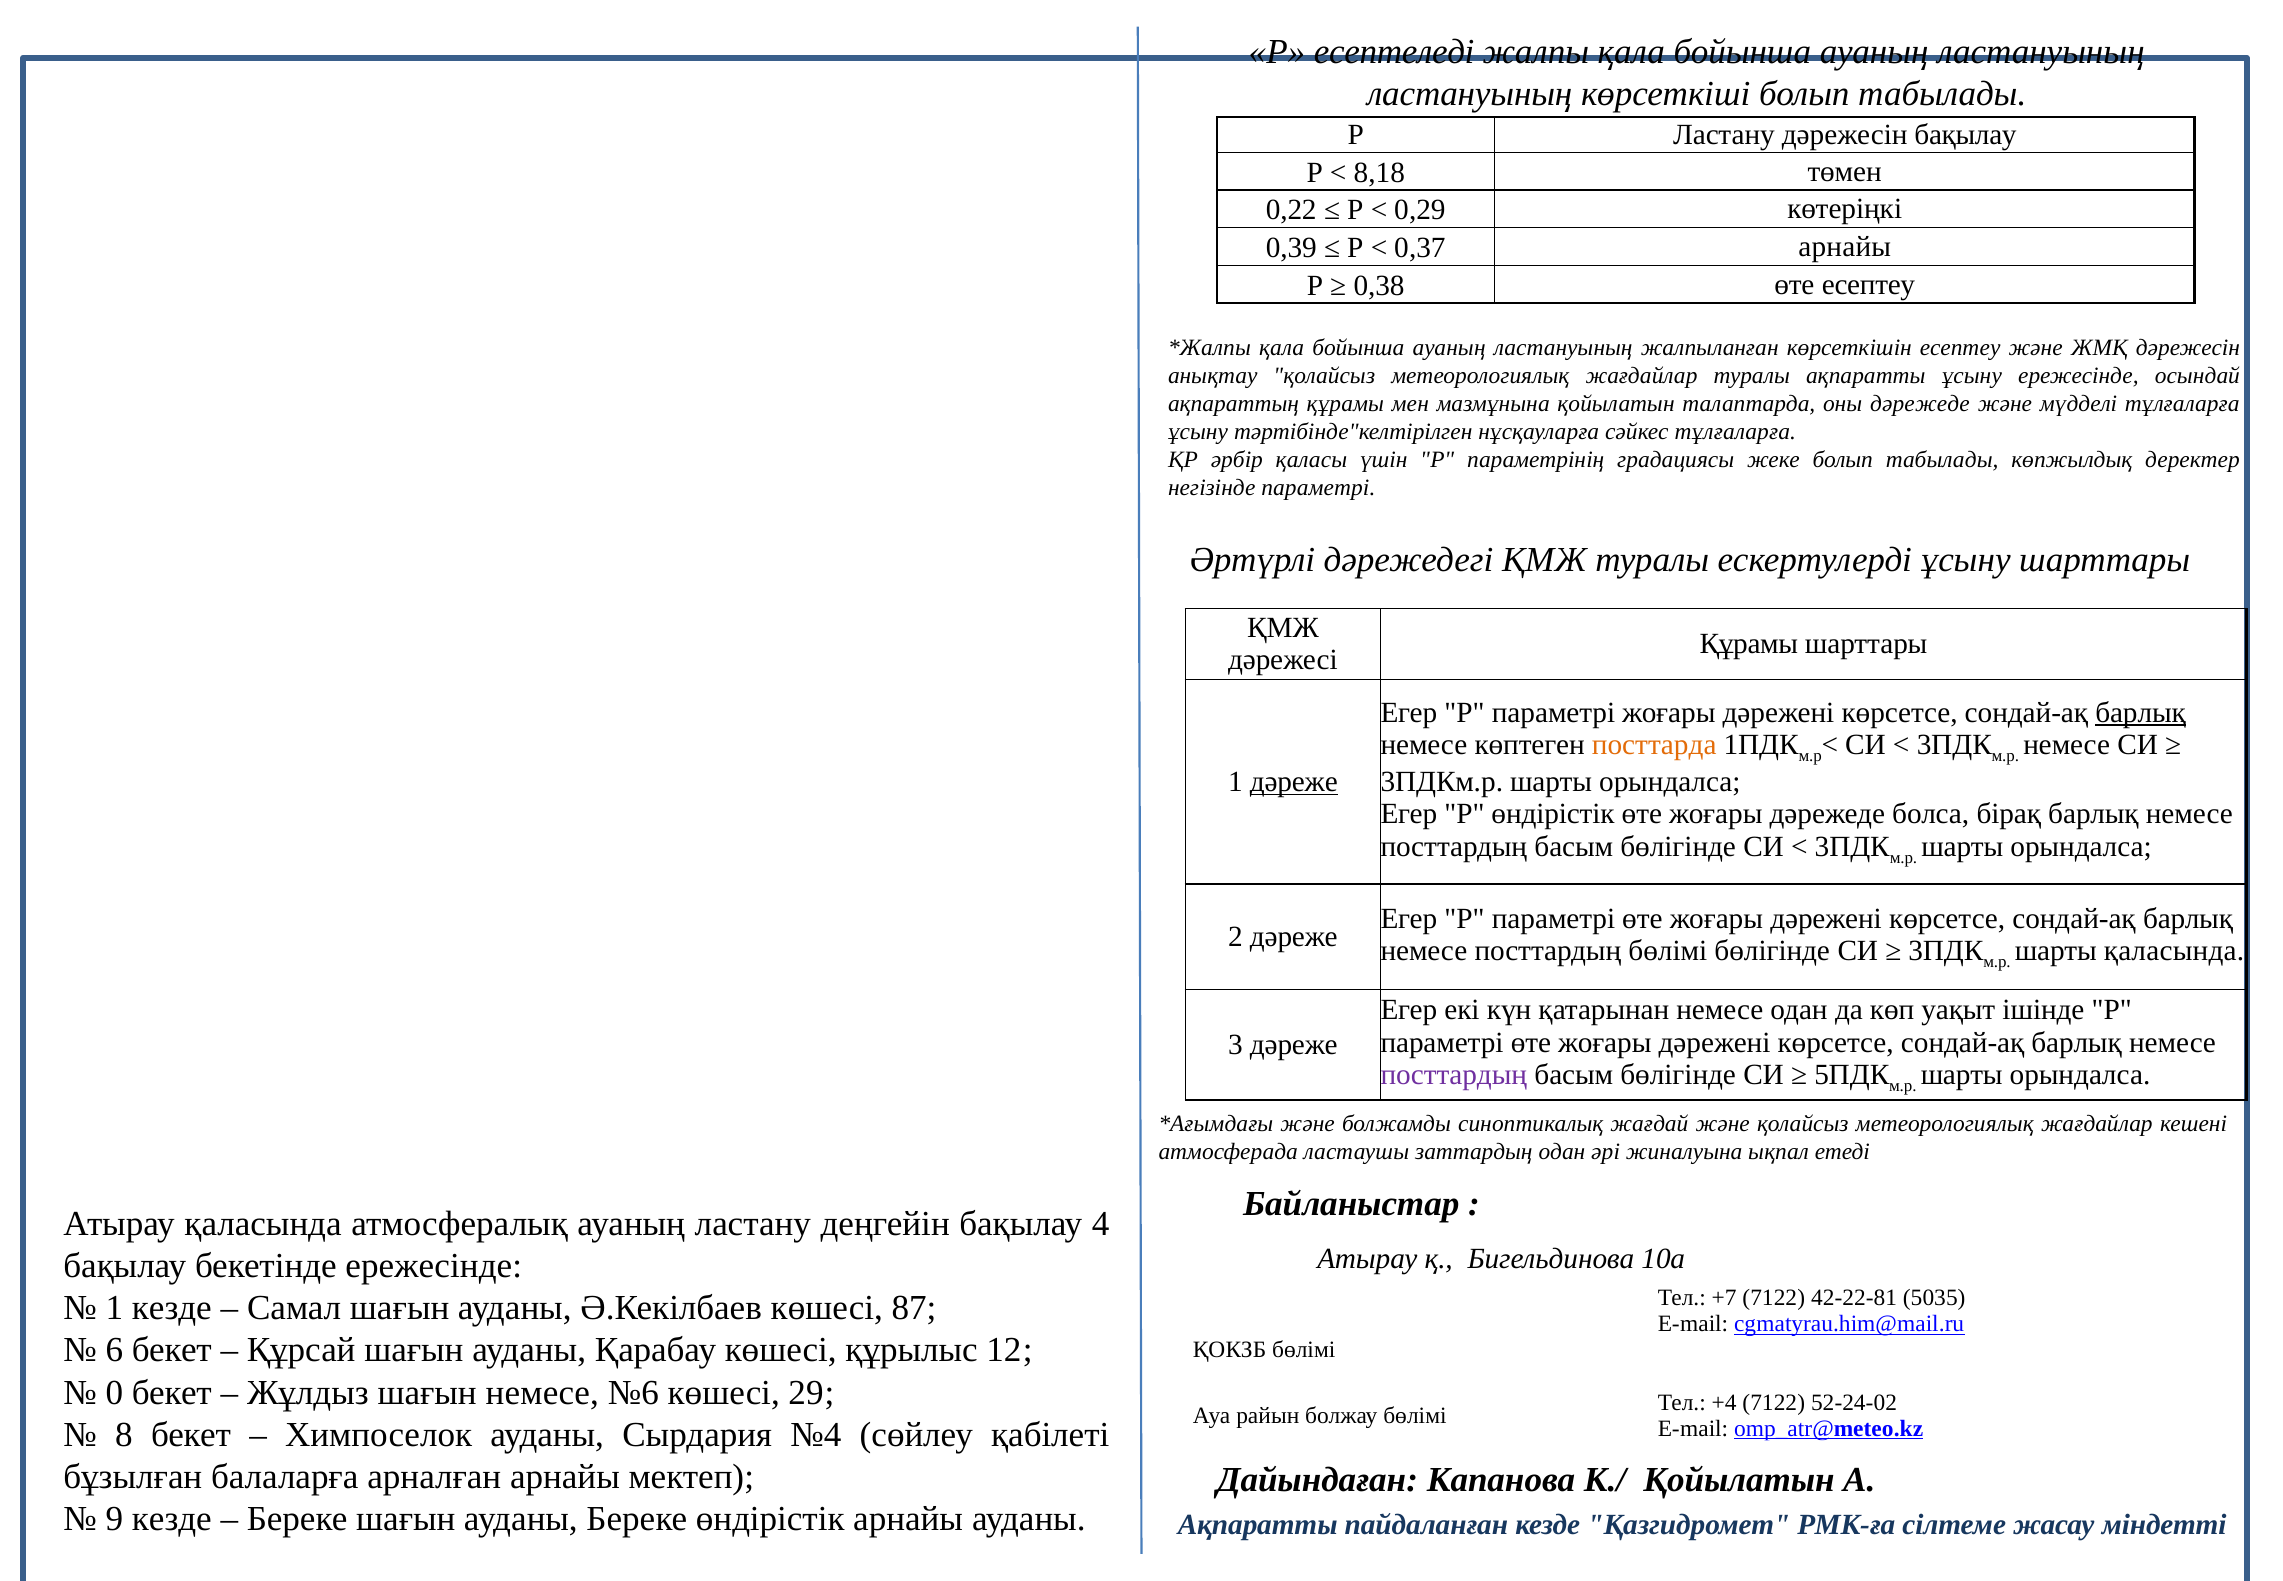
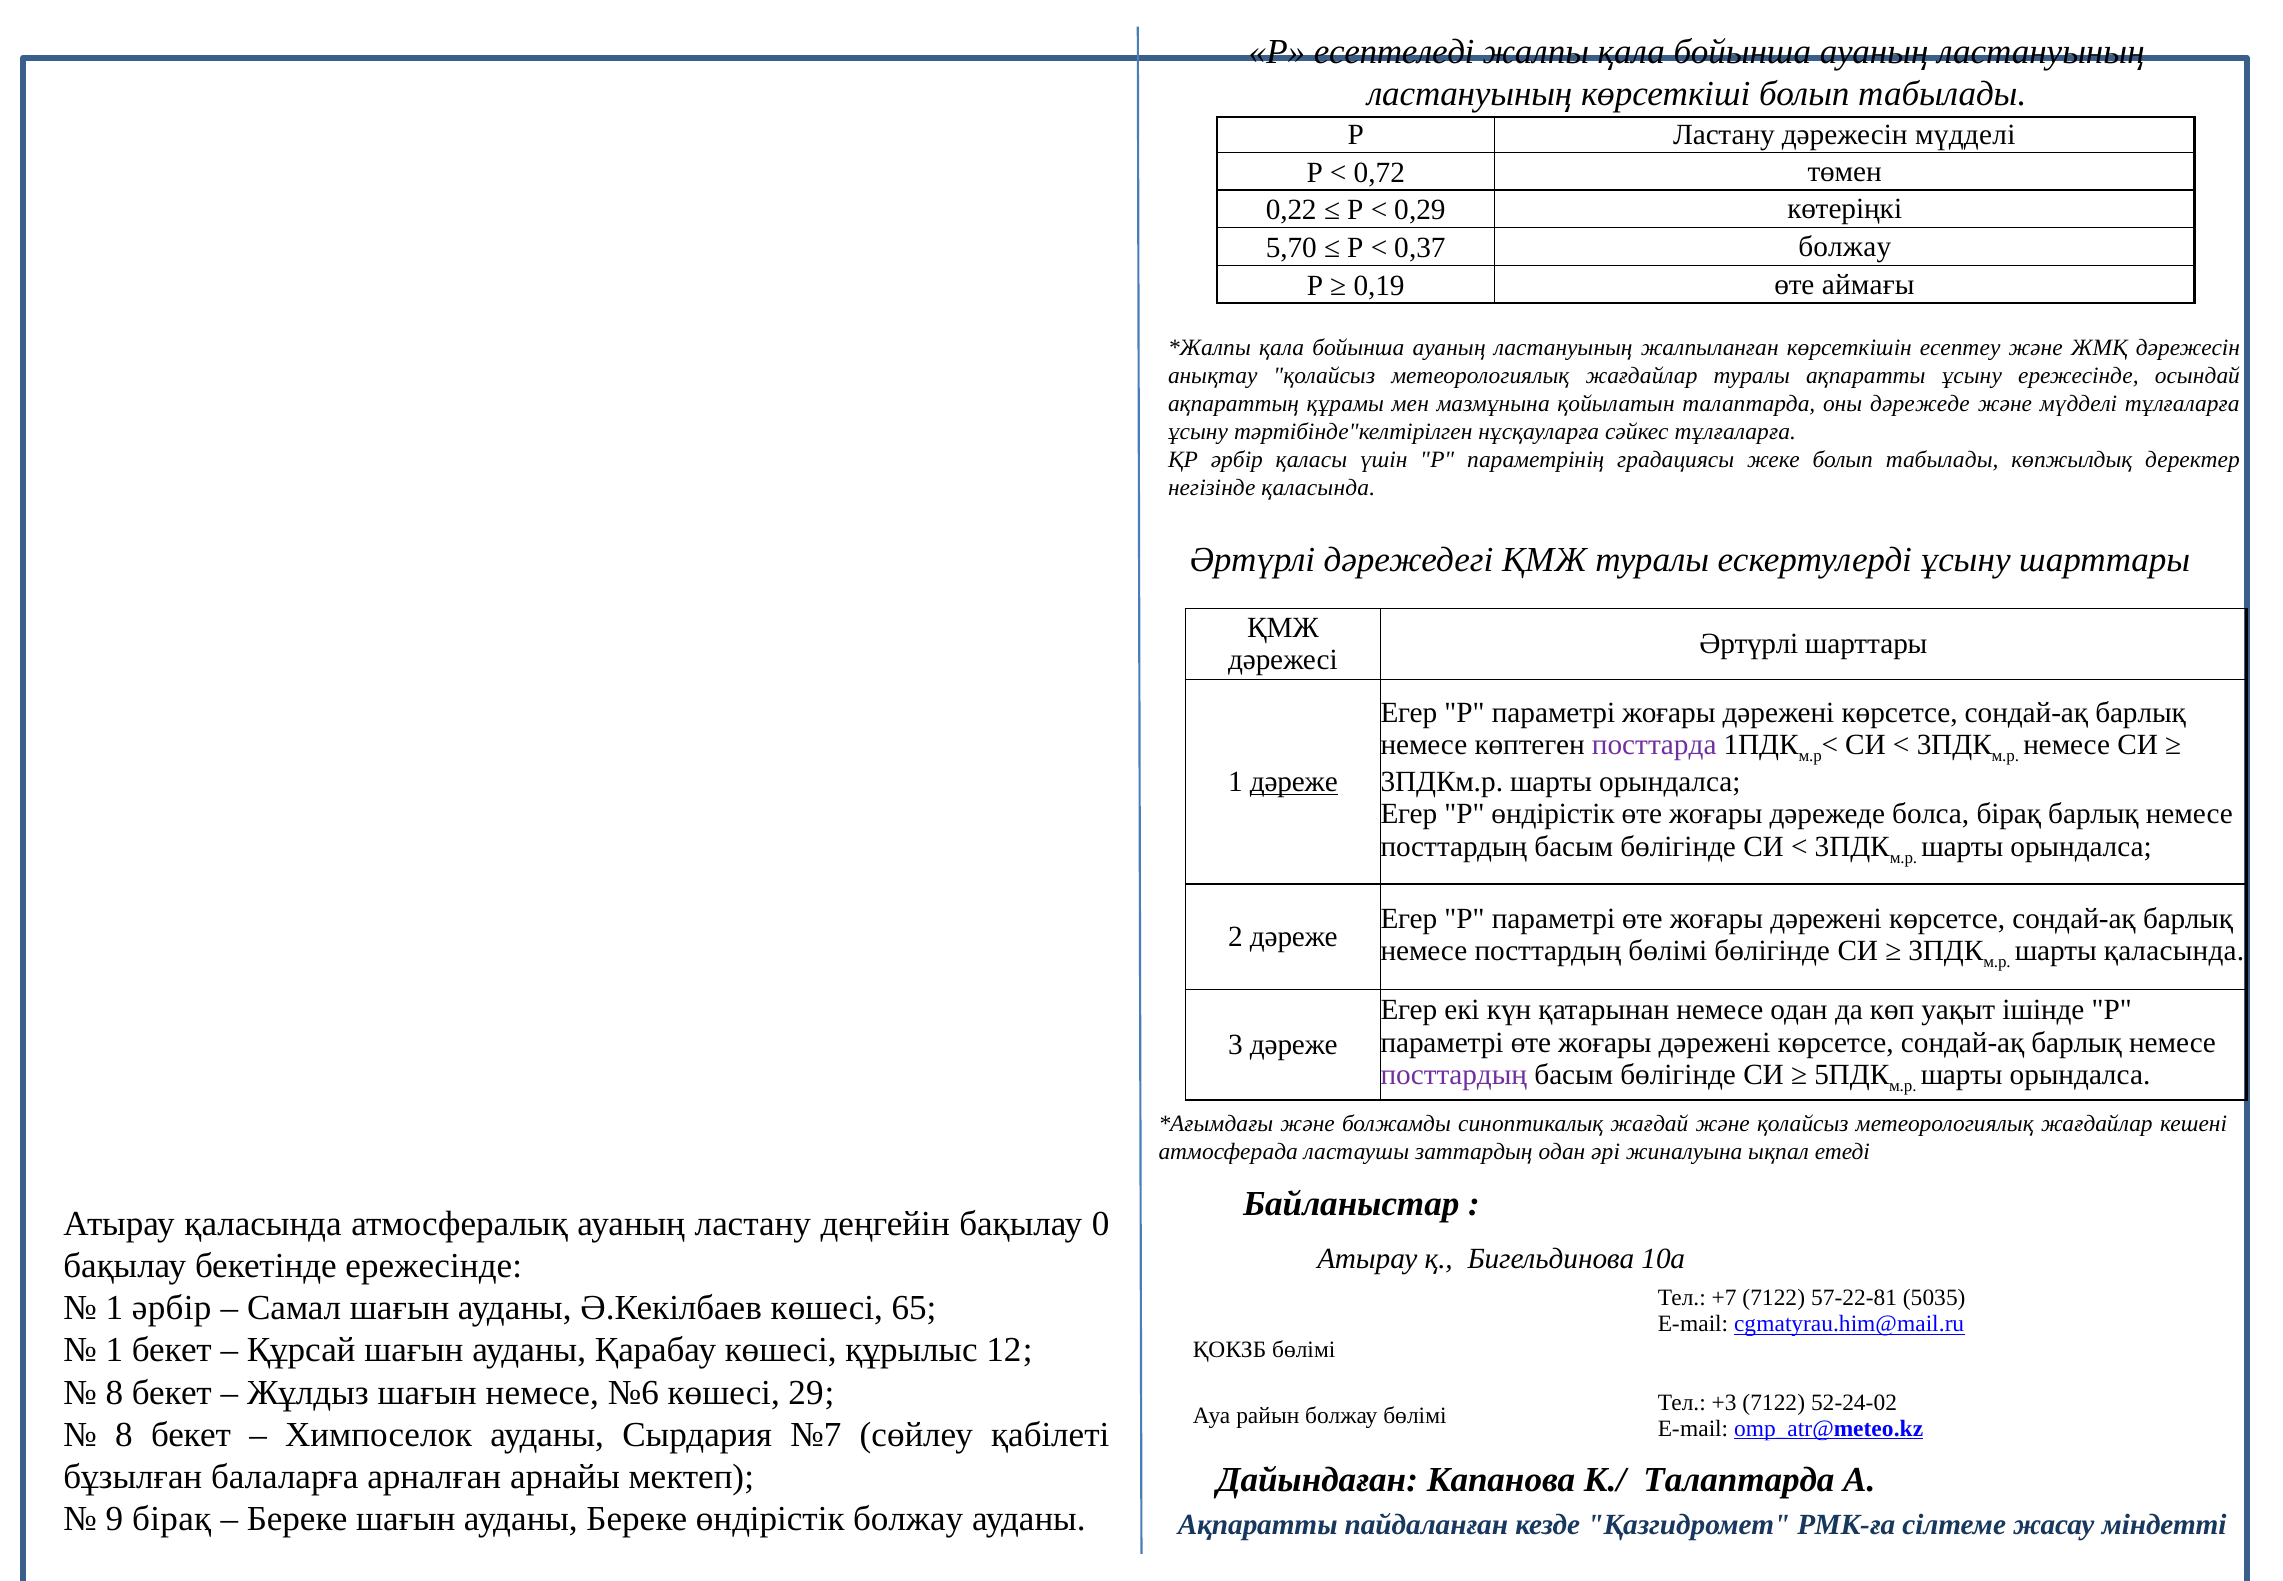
дәрежесін бақылау: бақылау -> мүдделі
8,18: 8,18 -> 0,72
0,39: 0,39 -> 5,70
0,37 арнайы: арнайы -> болжау
0,38: 0,38 -> 0,19
өте есептеу: есептеу -> аймағы
негізінде параметрі: параметрі -> қаласында
Құрамы at (1749, 644): Құрамы -> Әртүрлі
барлық at (2141, 712) underline: present -> none
посттарда colour: orange -> purple
4: 4 -> 0
42-22-81: 42-22-81 -> 57-22-81
1 кезде: кезде -> әрбір
87: 87 -> 65
6 at (114, 1350): 6 -> 1
0 at (114, 1392): 0 -> 8
+4: +4 -> +3
№4: №4 -> №7
К./ Қойылатын: Қойылатын -> Талаптарда
9 кезде: кезде -> бірақ
өндірістік арнайы: арнайы -> болжау
